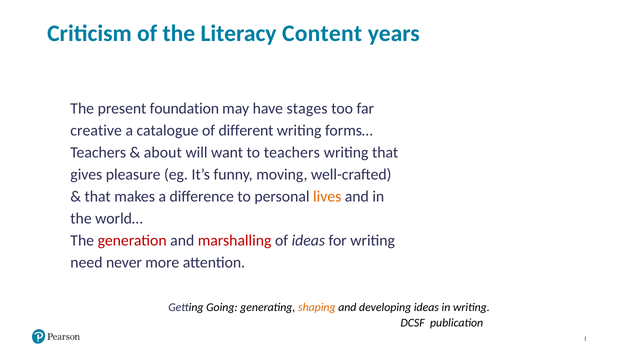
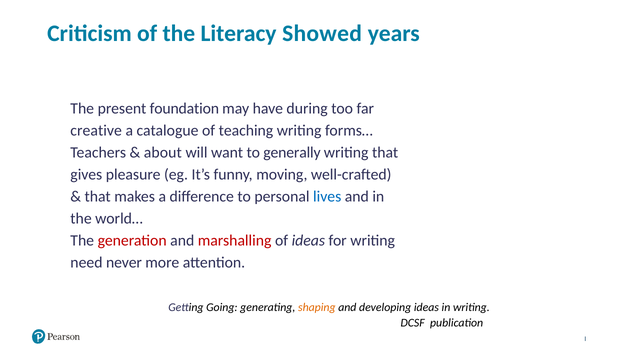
Content: Content -> Showed
stages: stages -> during
different: different -> teaching
to teachers: teachers -> generally
lives colour: orange -> blue
